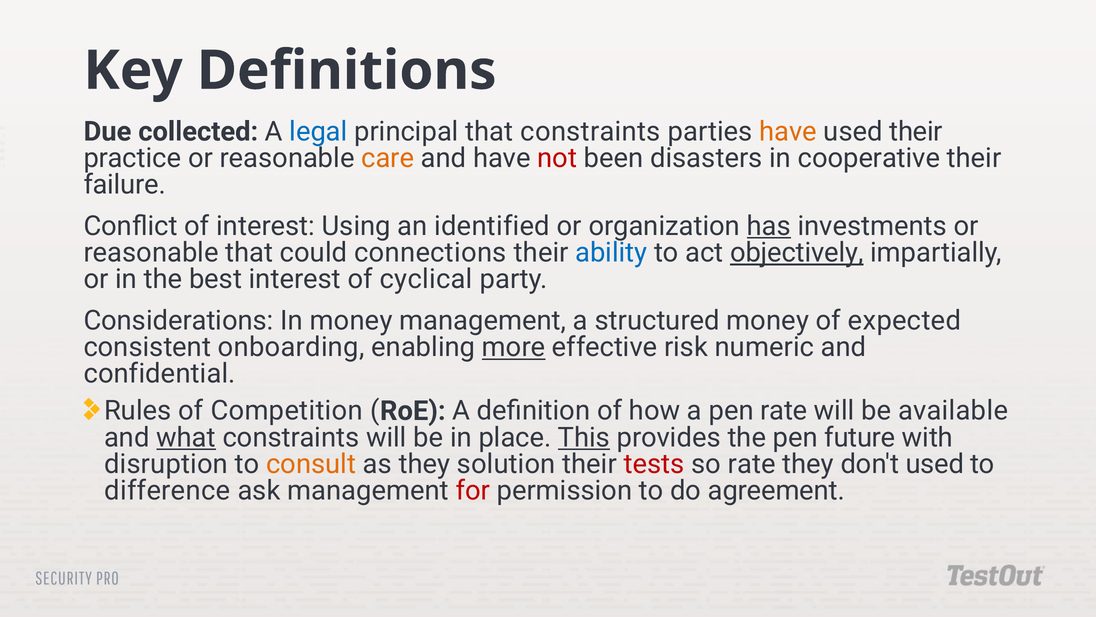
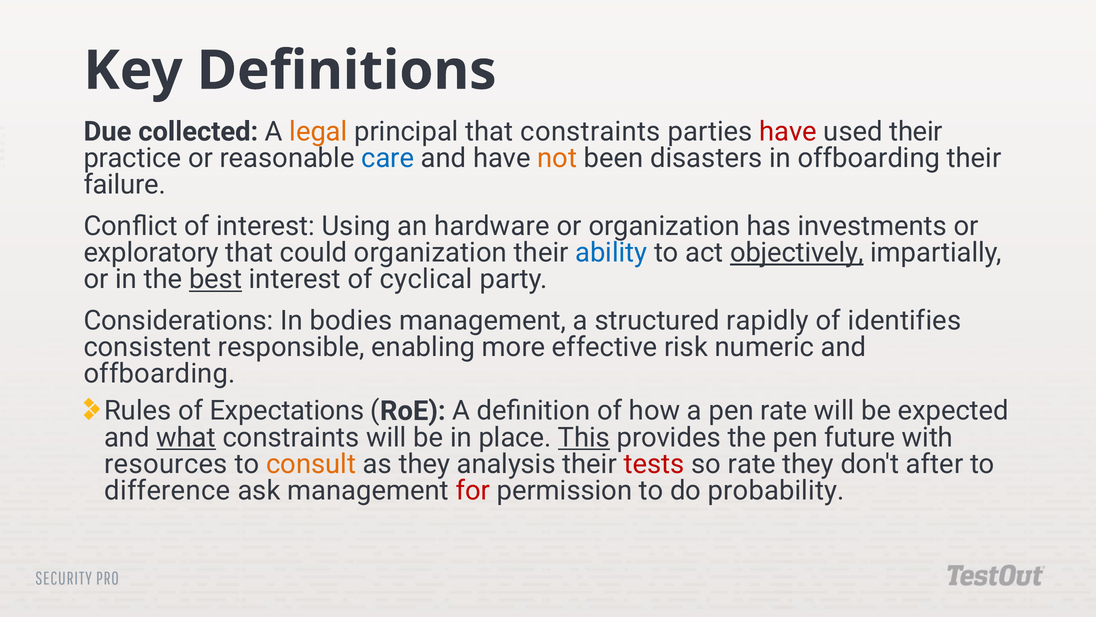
legal colour: blue -> orange
have at (788, 131) colour: orange -> red
care colour: orange -> blue
not colour: red -> orange
in cooperative: cooperative -> offboarding
identified: identified -> hardware
has underline: present -> none
reasonable at (151, 253): reasonable -> exploratory
could connections: connections -> organization
best underline: none -> present
In money: money -> bodies
structured money: money -> rapidly
expected: expected -> identifies
onboarding: onboarding -> responsible
more underline: present -> none
confidential at (160, 374): confidential -> offboarding
Competition: Competition -> Expectations
available: available -> expected
disruption: disruption -> resources
solution: solution -> analysis
don't used: used -> after
agreement: agreement -> probability
